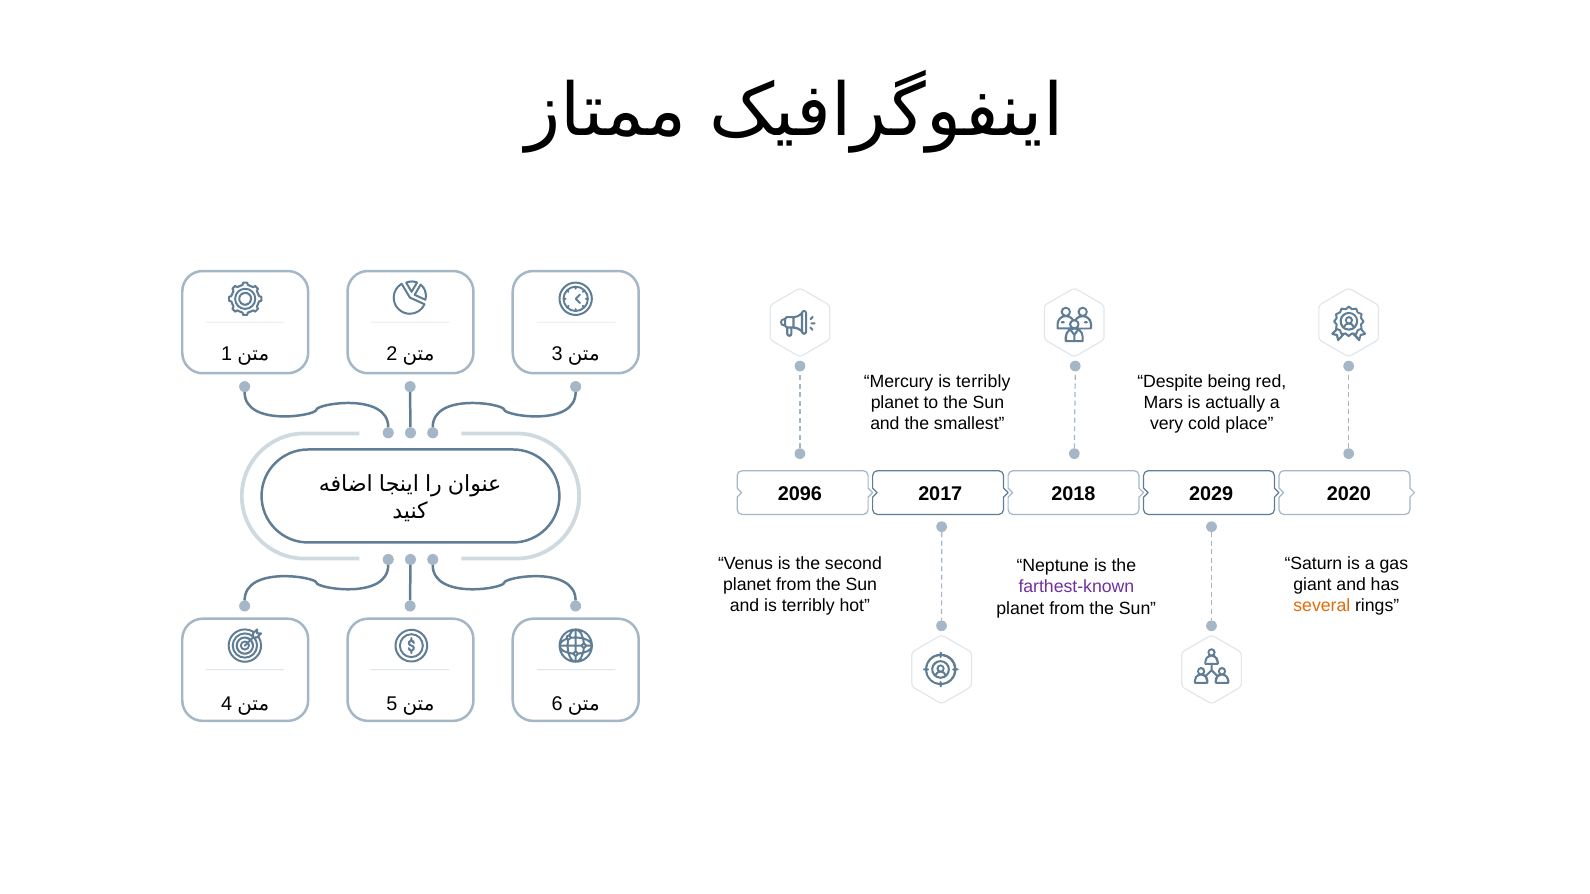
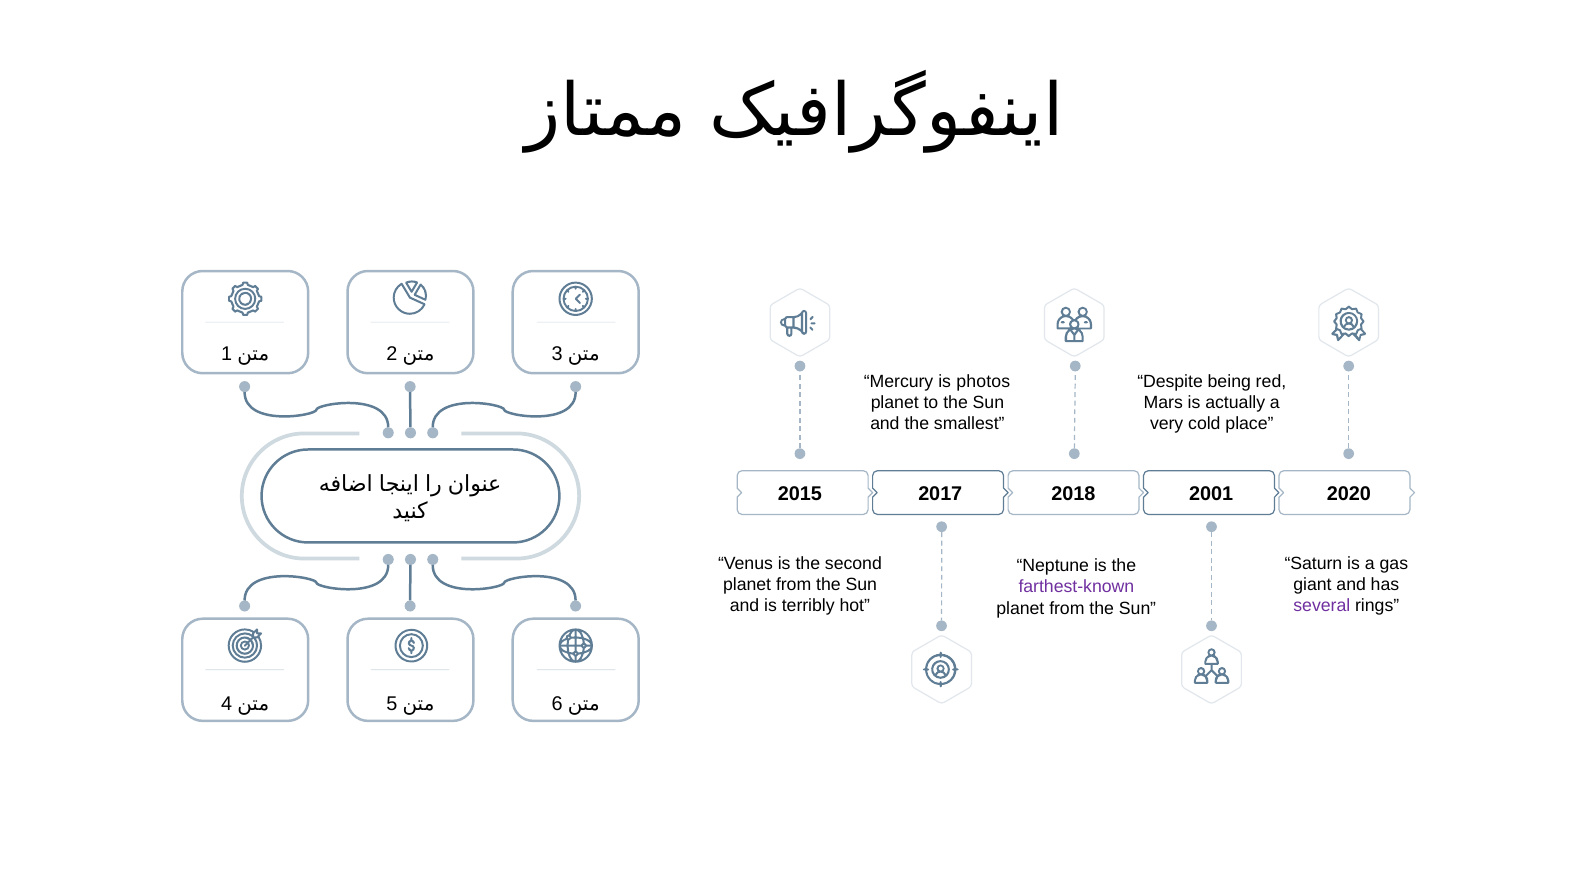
Mercury is terribly: terribly -> photos
2096: 2096 -> 2015
2029: 2029 -> 2001
several colour: orange -> purple
